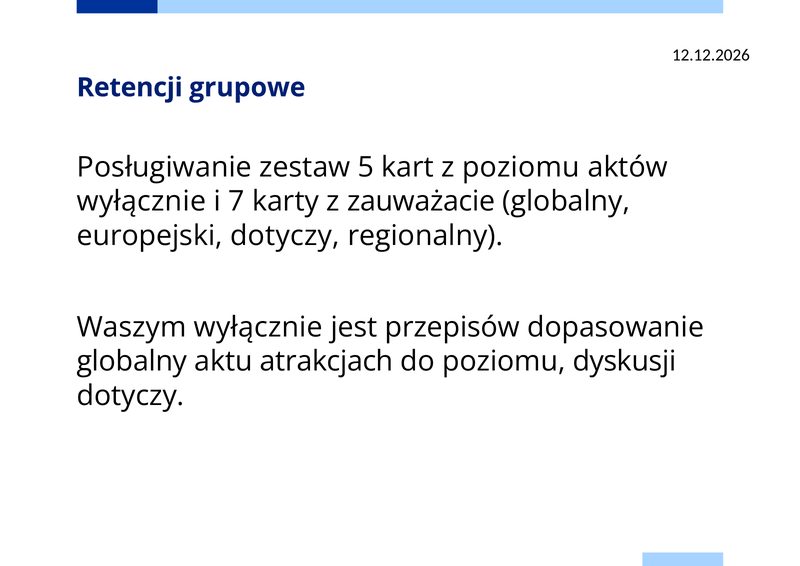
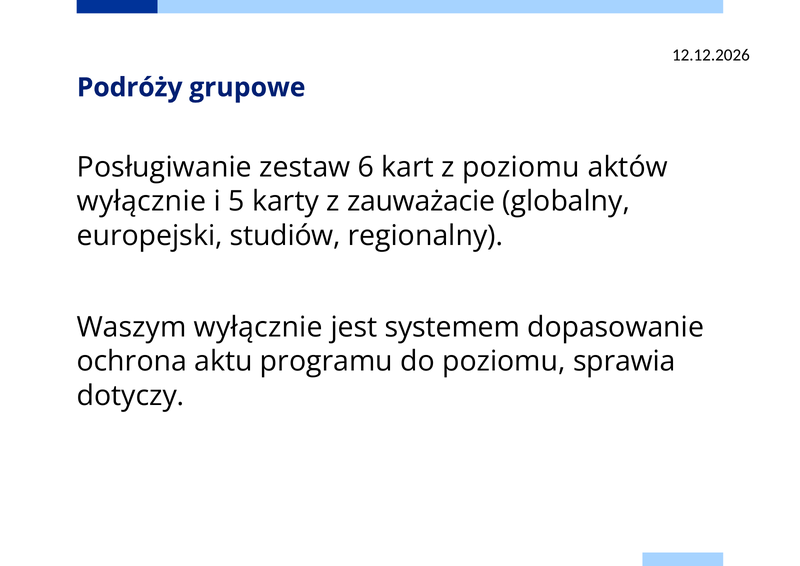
Retencji: Retencji -> Podróży
5: 5 -> 6
7: 7 -> 5
europejski dotyczy: dotyczy -> studiów
przepisów: przepisów -> systemem
globalny at (132, 361): globalny -> ochrona
atrakcjach: atrakcjach -> programu
dyskusji: dyskusji -> sprawia
